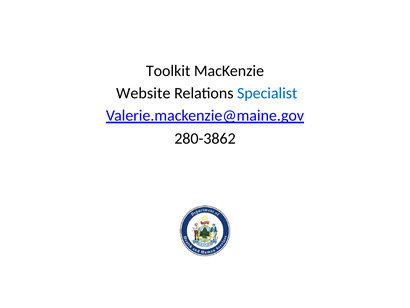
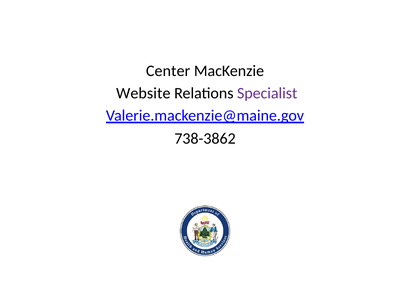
Toolkit: Toolkit -> Center
Specialist colour: blue -> purple
280-3862: 280-3862 -> 738-3862
